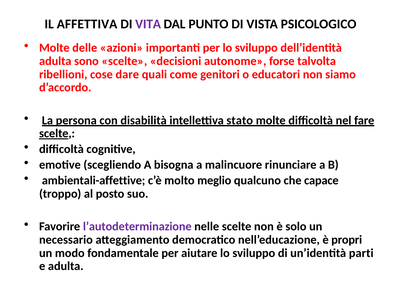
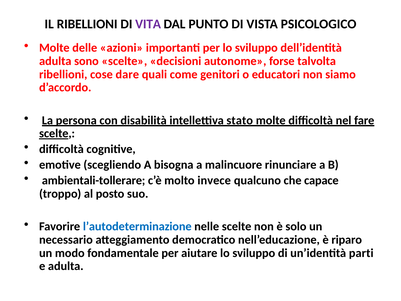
IL AFFETTIVA: AFFETTIVA -> RIBELLIONI
ambientali-affettive: ambientali-affettive -> ambientali-tollerare
meglio: meglio -> invece
l’autodeterminazione colour: purple -> blue
propri: propri -> riparo
